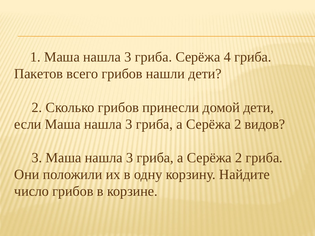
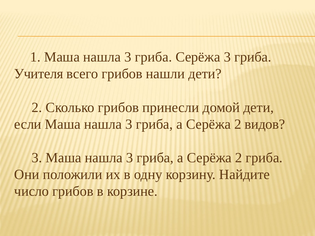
Серёжа 4: 4 -> 3
Пакетов: Пакетов -> Учителя
